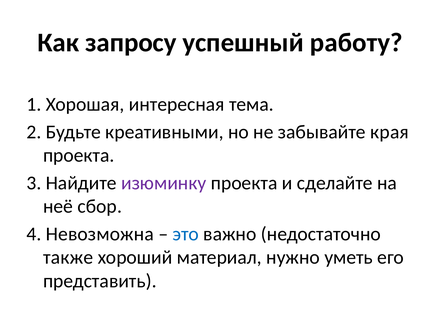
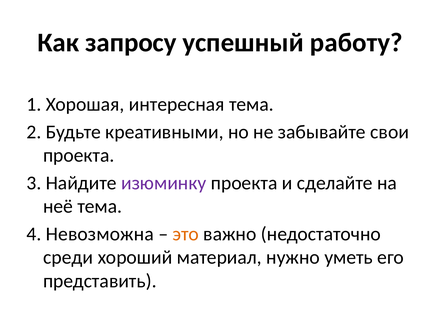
края: края -> свои
неё сбор: сбор -> тема
это colour: blue -> orange
также: также -> среди
